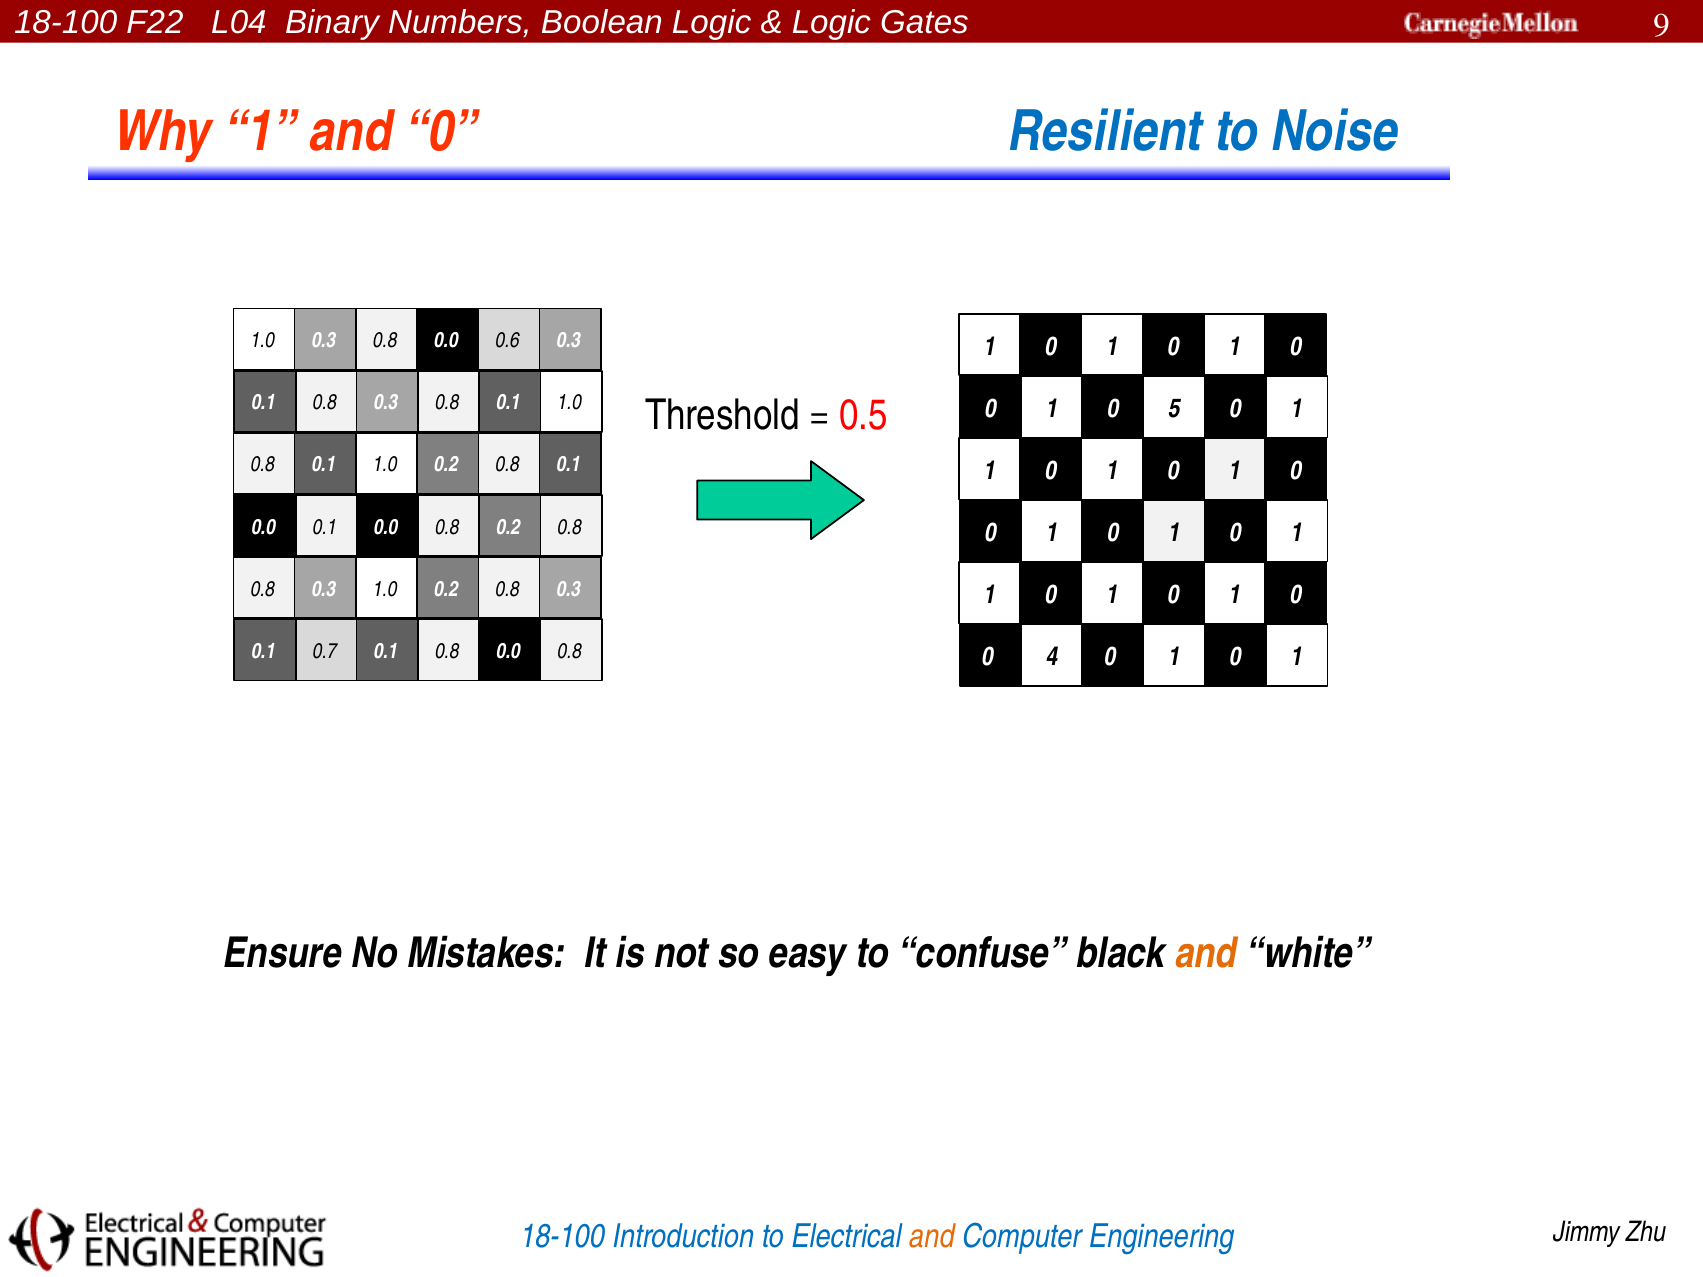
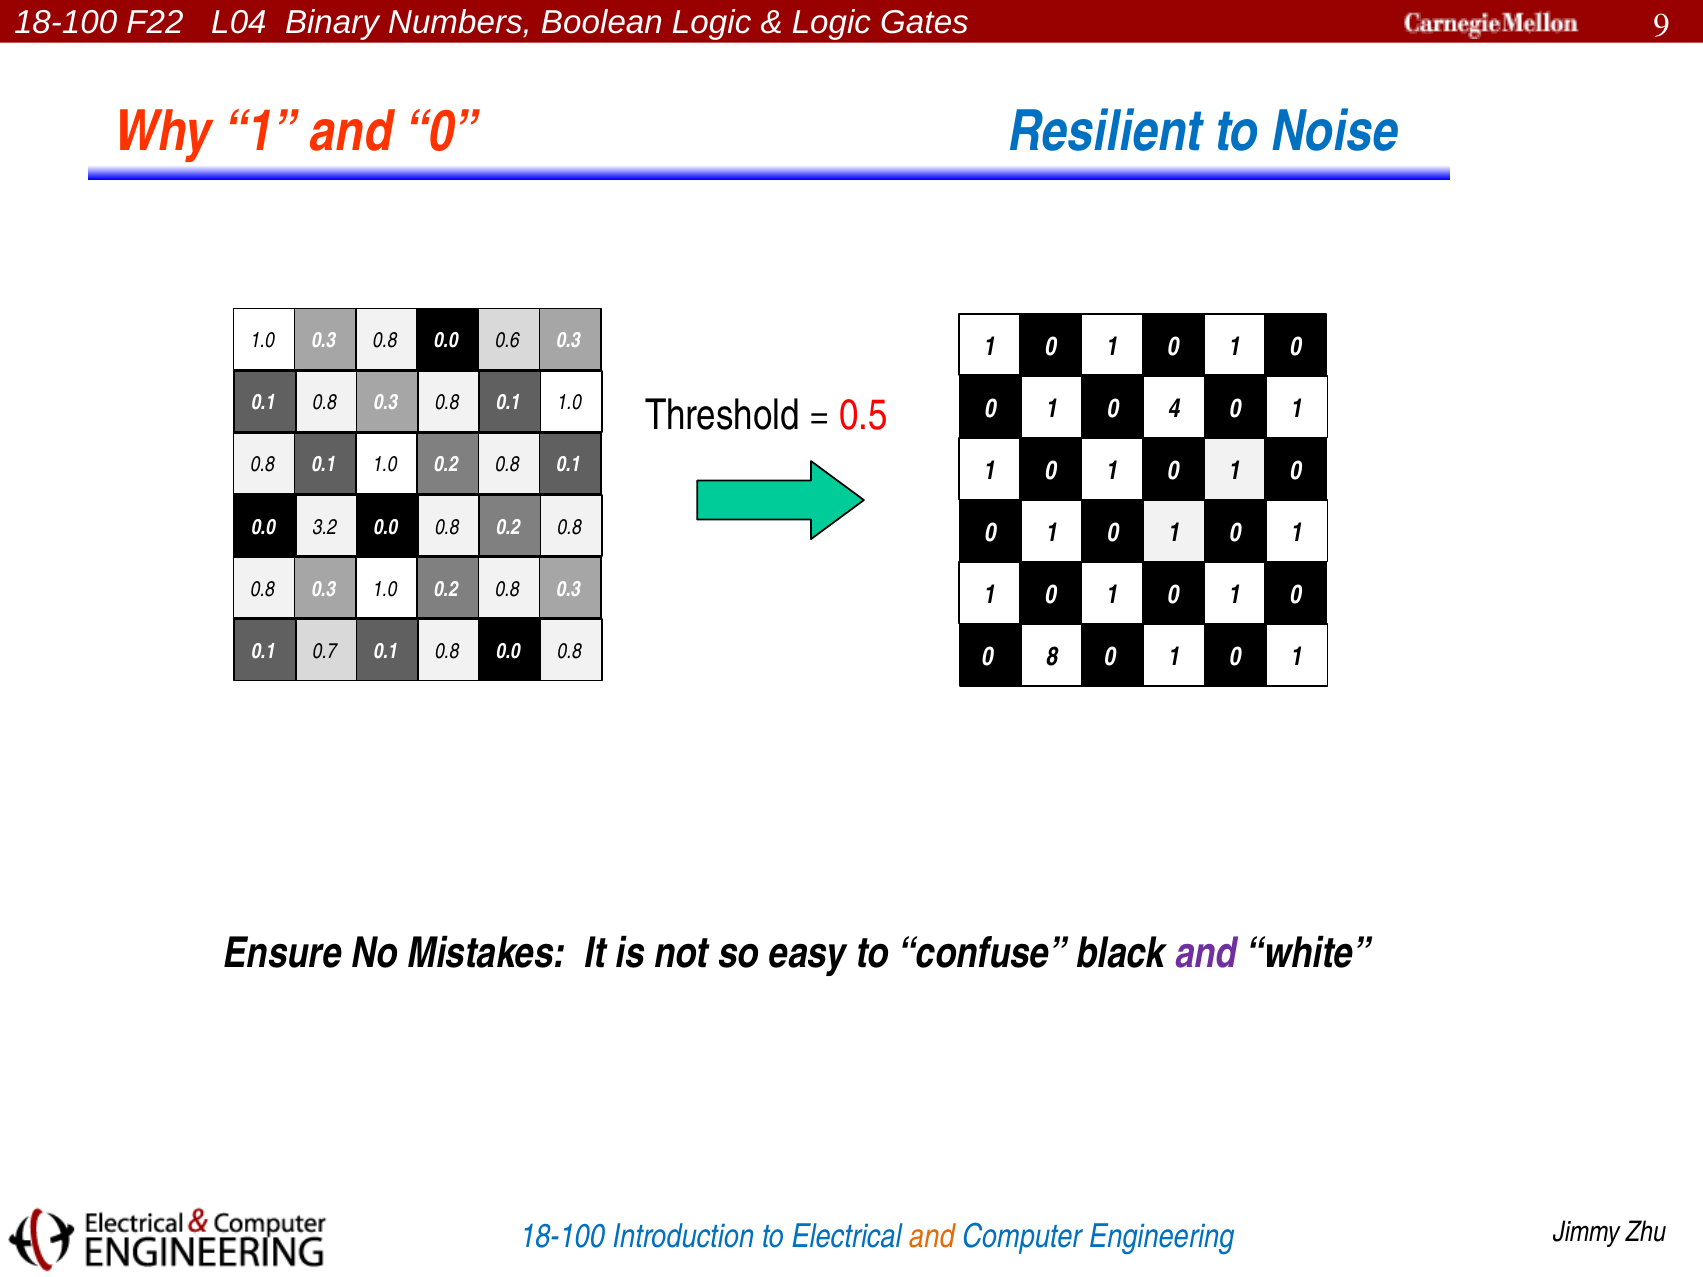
5: 5 -> 4
0.0 0.1: 0.1 -> 3.2
4: 4 -> 8
and at (1206, 954) colour: orange -> purple
